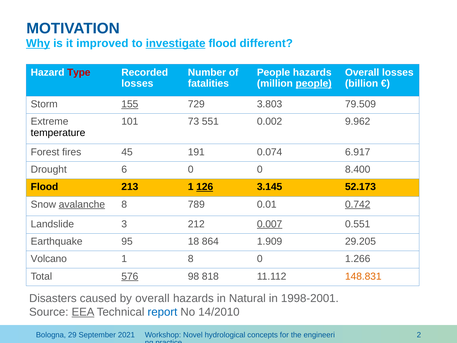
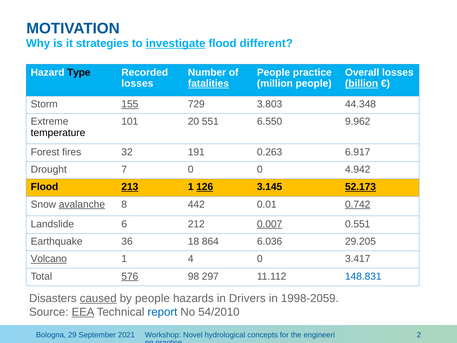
Why underline: present -> none
improved: improved -> strategies
Type colour: red -> black
People hazards: hazards -> practice
fatalities underline: none -> present
people at (314, 84) underline: present -> none
billion underline: none -> present
79.509: 79.509 -> 44.348
73: 73 -> 20
0.002: 0.002 -> 6.550
45: 45 -> 32
0.074: 0.074 -> 0.263
6: 6 -> 7
8.400: 8.400 -> 4.942
213 underline: none -> present
52.173 underline: none -> present
789: 789 -> 442
3: 3 -> 6
95: 95 -> 36
1.909: 1.909 -> 6.036
Volcano underline: none -> present
1 8: 8 -> 4
1.266: 1.266 -> 3.417
818: 818 -> 297
148.831 colour: orange -> blue
caused underline: none -> present
by overall: overall -> people
Natural: Natural -> Drivers
1998-2001: 1998-2001 -> 1998-2059
14/2010: 14/2010 -> 54/2010
